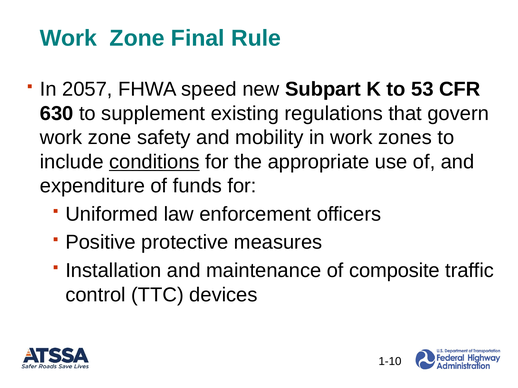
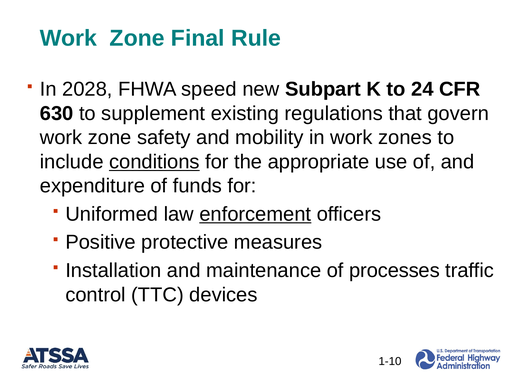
2057: 2057 -> 2028
53: 53 -> 24
enforcement underline: none -> present
composite: composite -> processes
